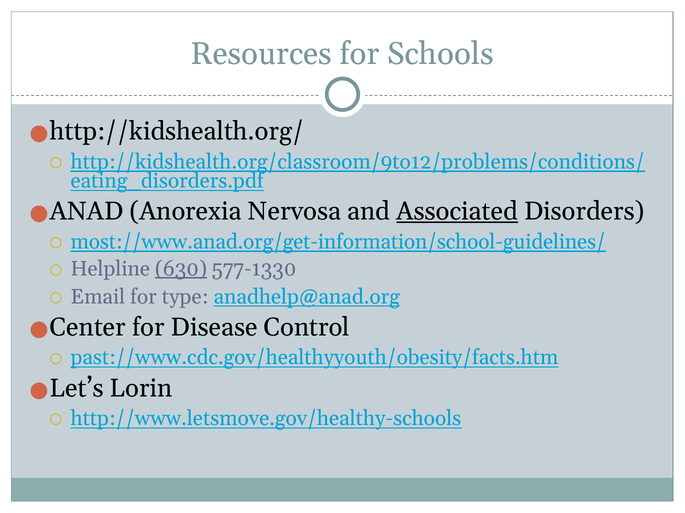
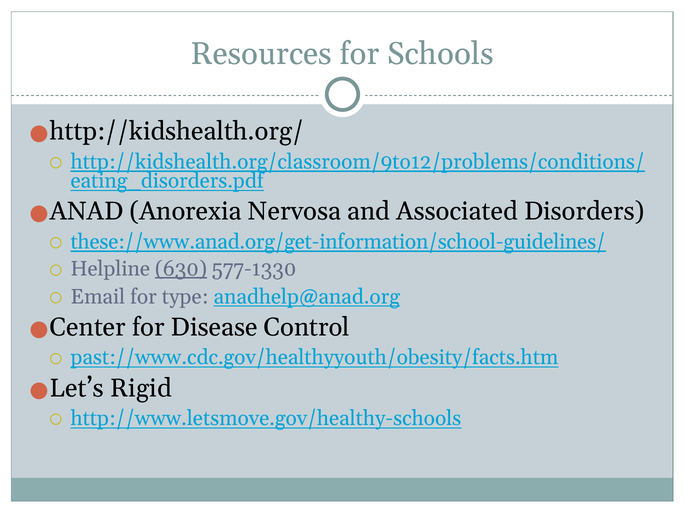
Associated underline: present -> none
most://www.anad.org/get-information/school-guidelines/: most://www.anad.org/get-information/school-guidelines/ -> these://www.anad.org/get-information/school-guidelines/
Lorin: Lorin -> Rigid
